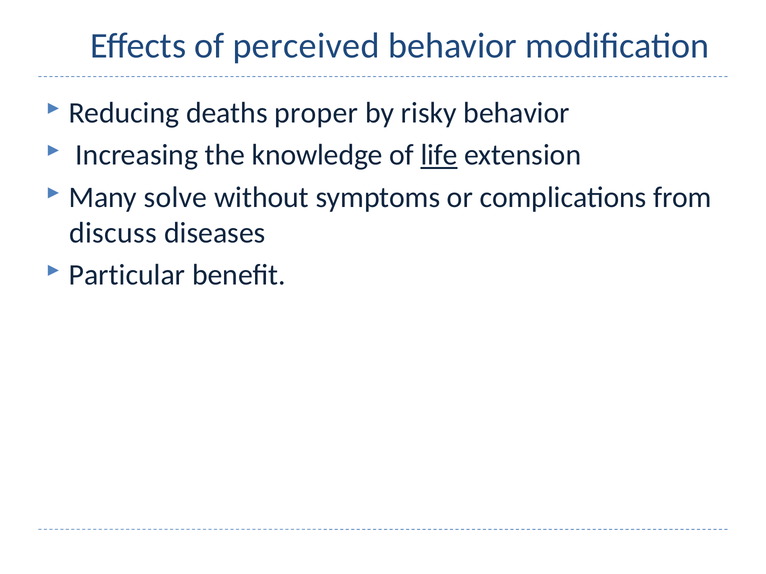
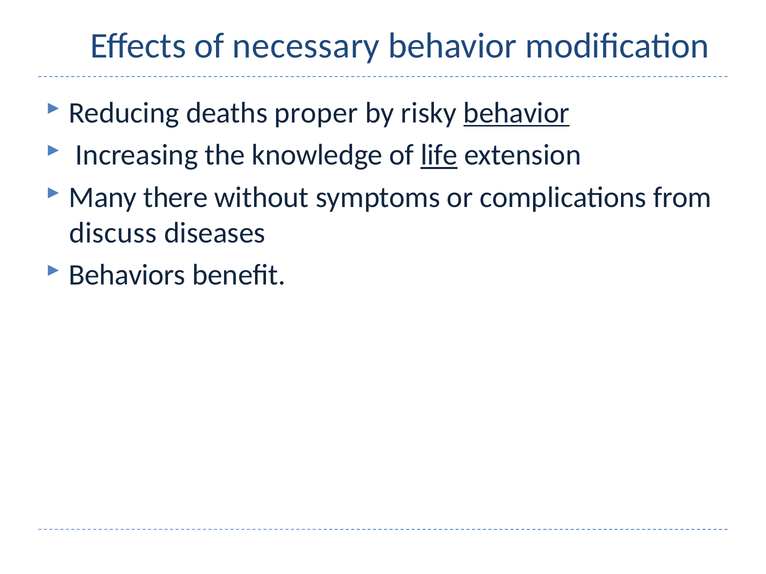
perceived: perceived -> necessary
behavior at (517, 113) underline: none -> present
solve: solve -> there
Particular: Particular -> Behaviors
